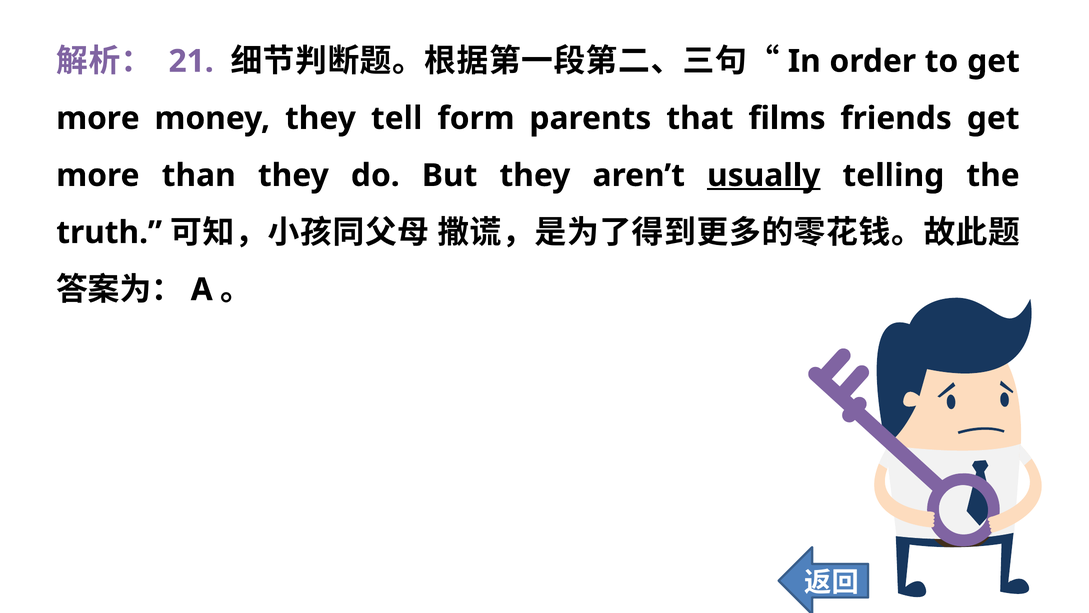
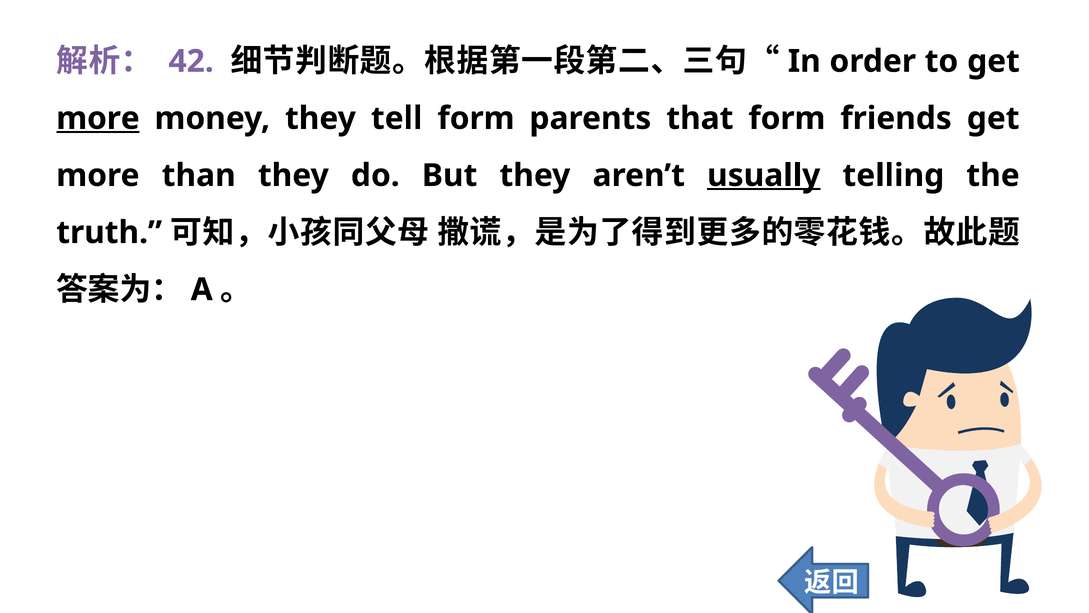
21: 21 -> 42
more at (98, 118) underline: none -> present
that films: films -> form
